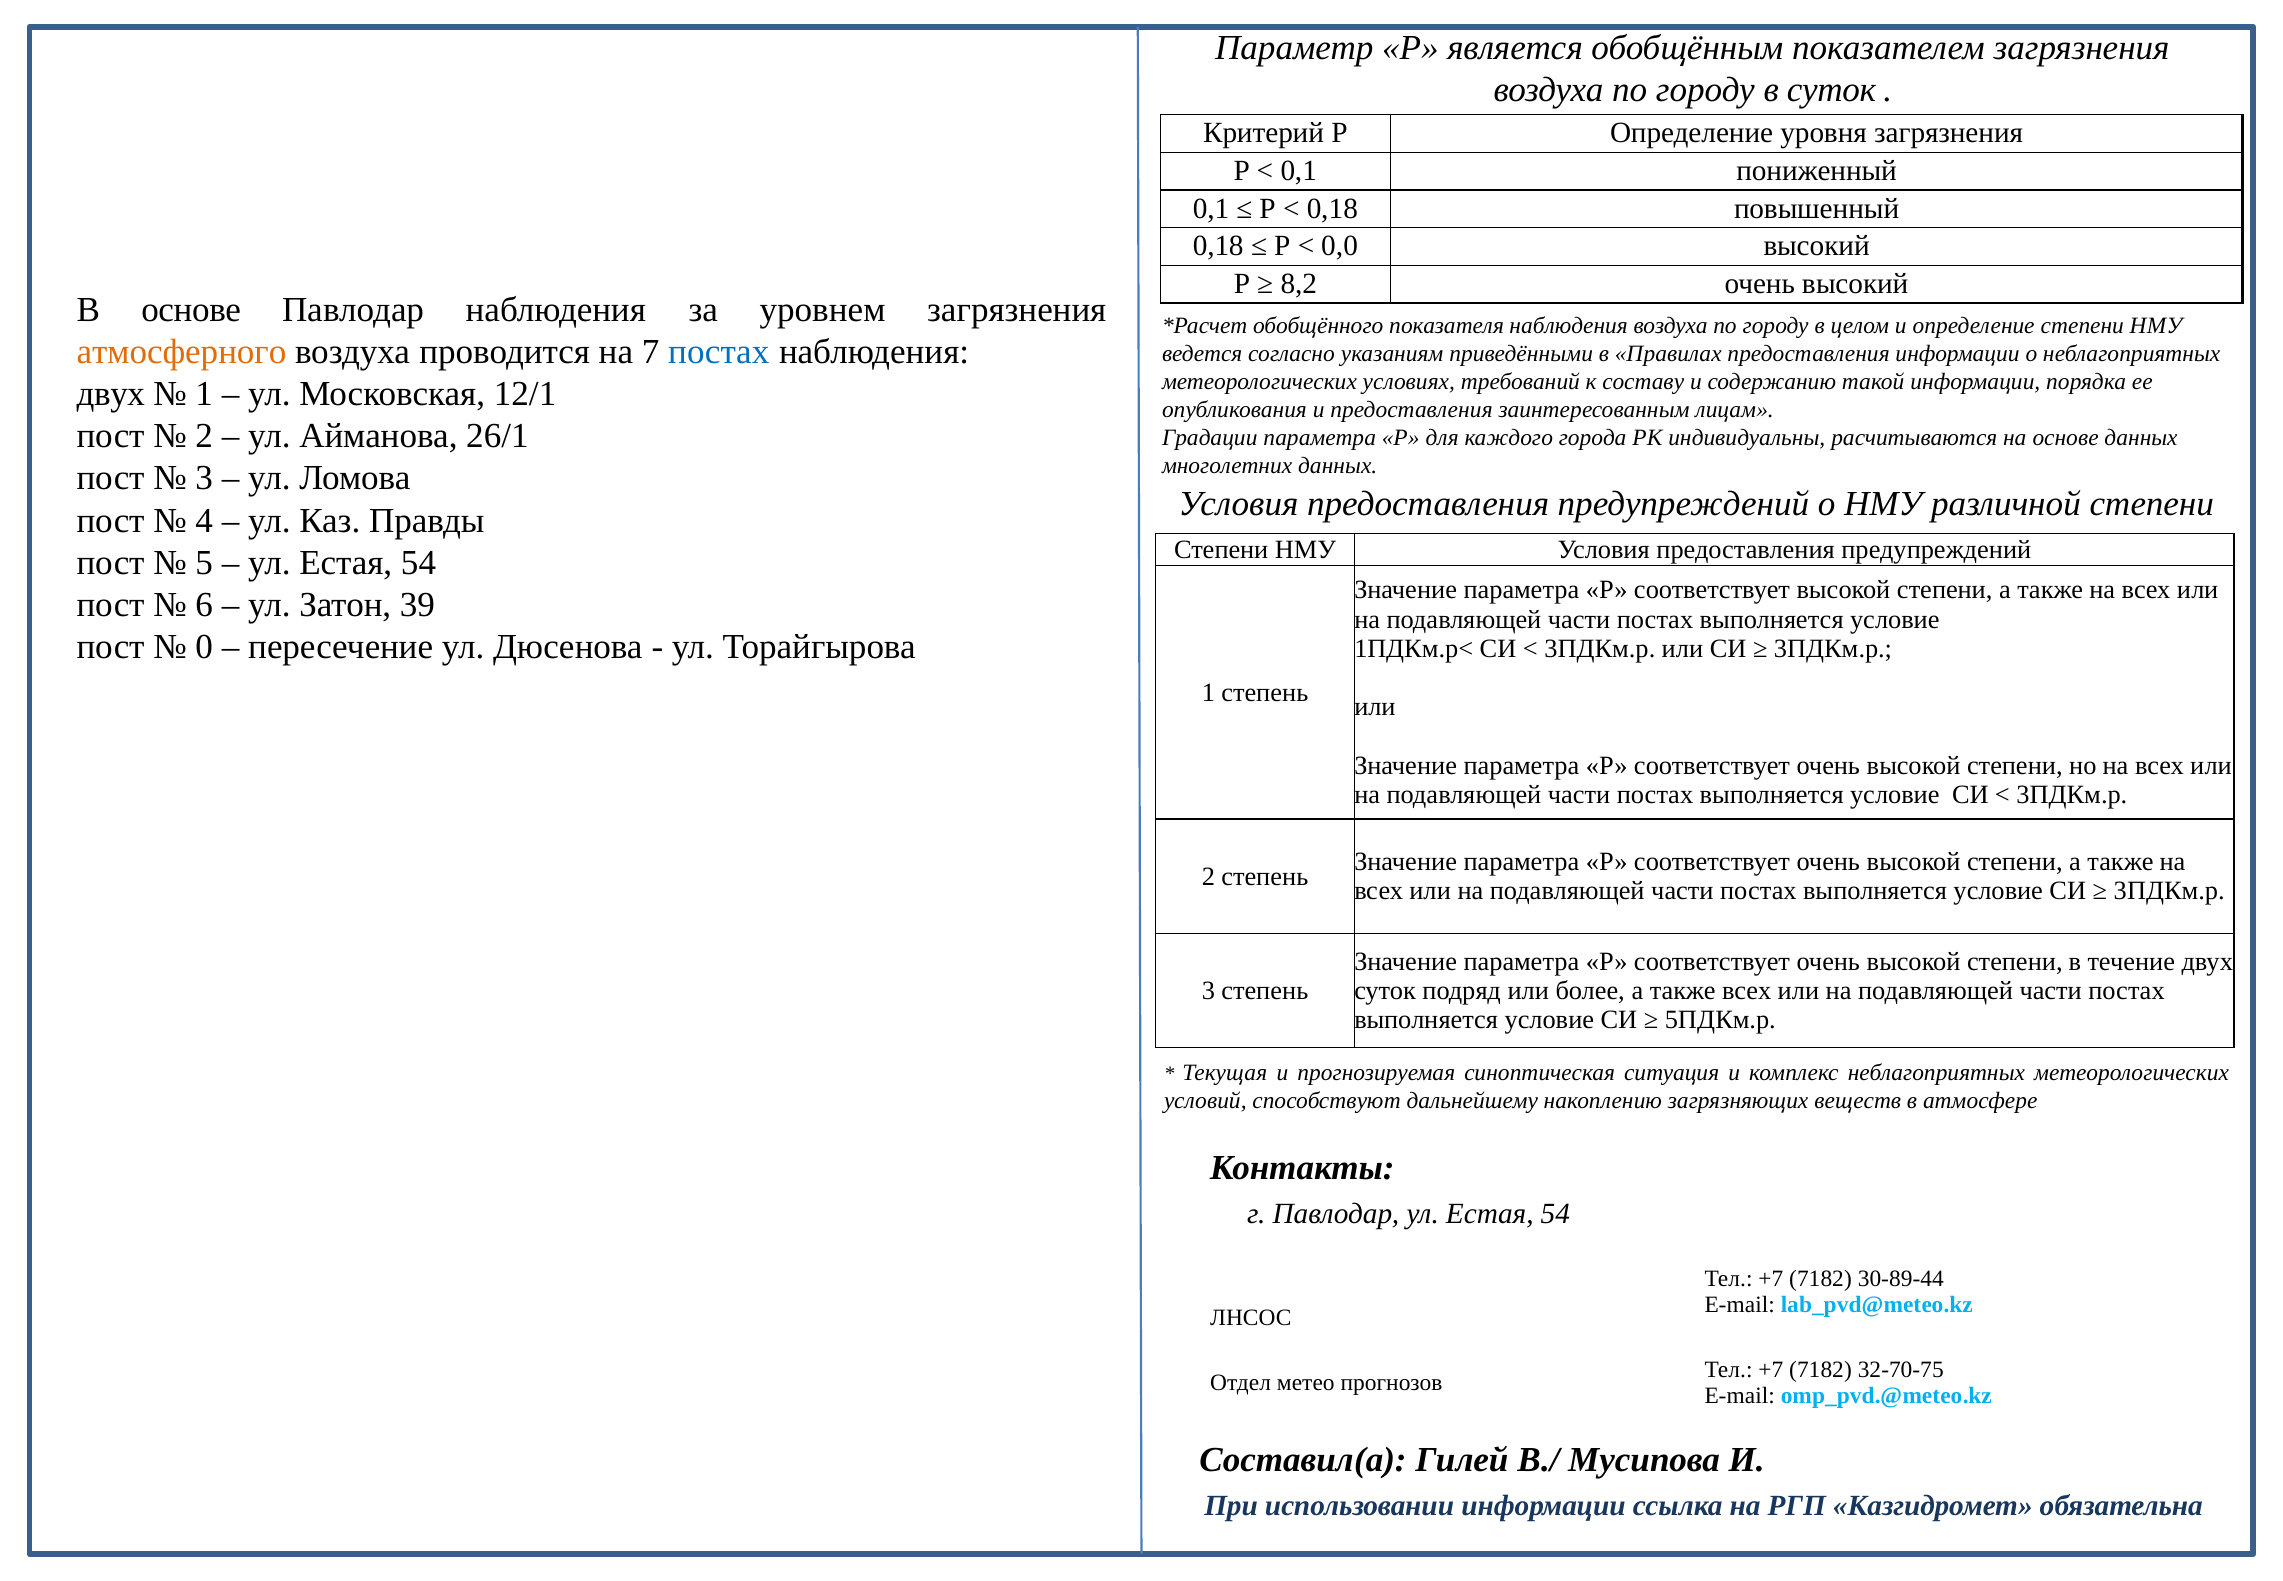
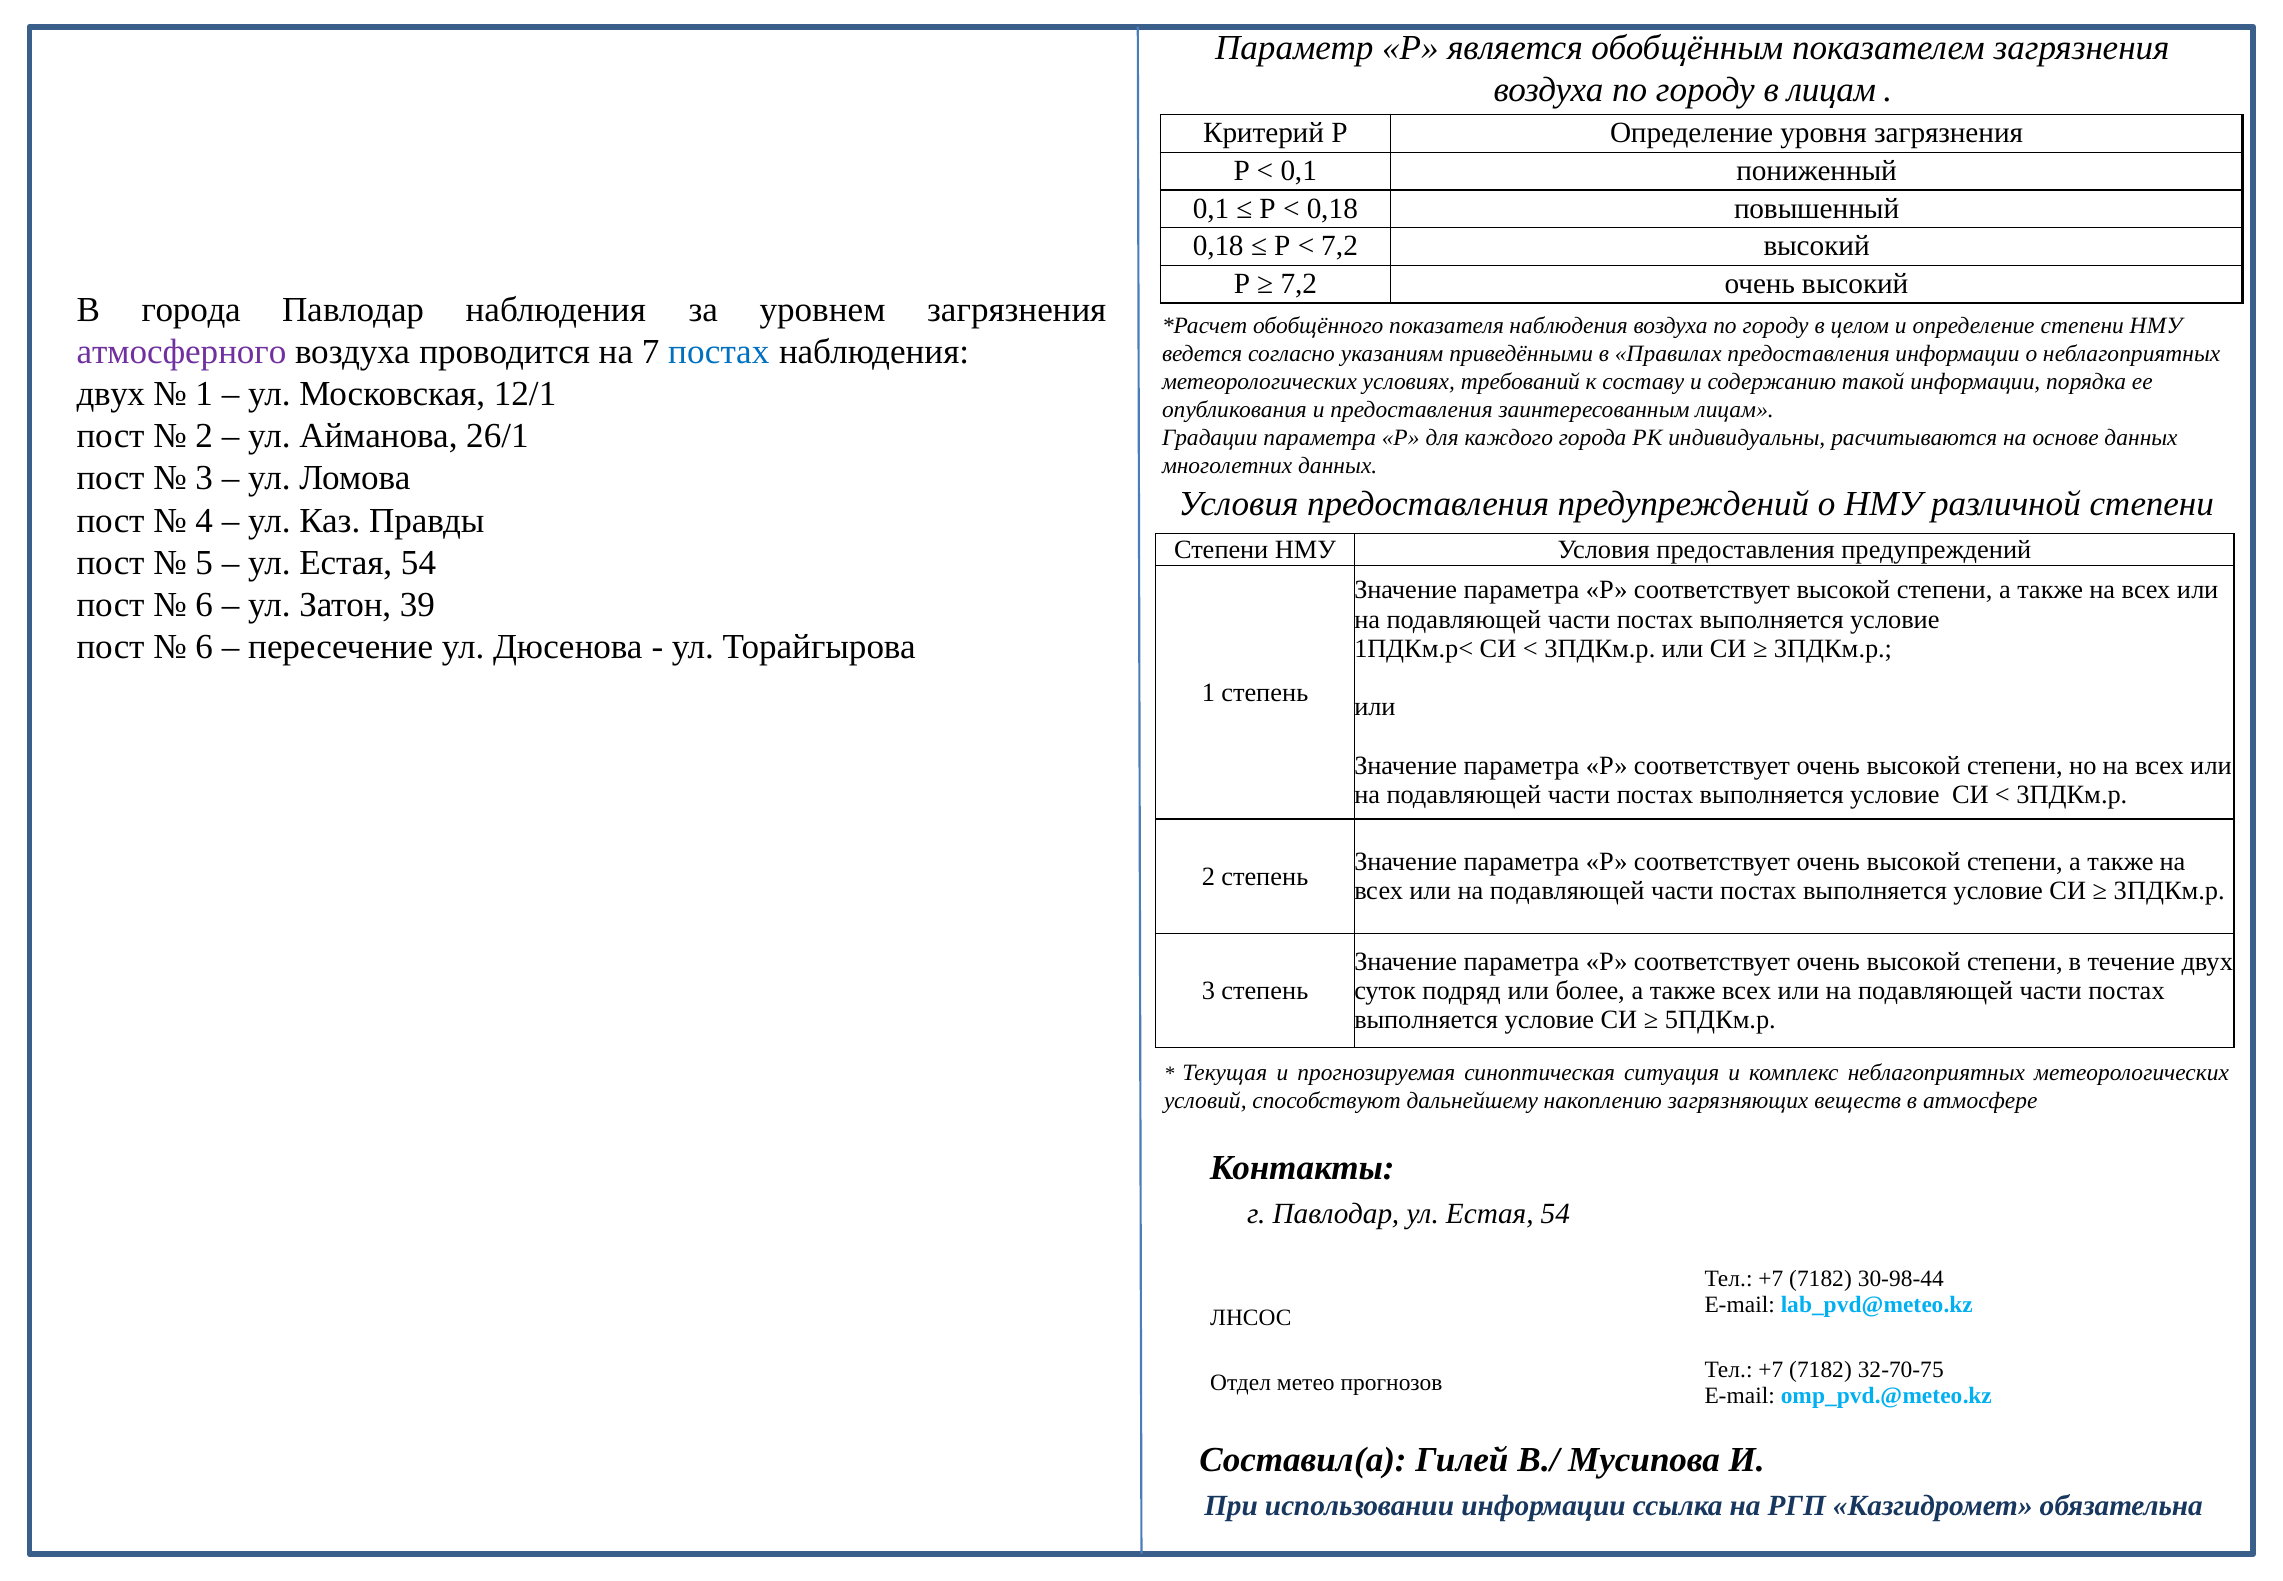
в суток: суток -> лицам
0,0 at (1340, 246): 0,0 -> 7,2
8,2 at (1299, 284): 8,2 -> 7,2
В основе: основе -> города
атмосферного colour: orange -> purple
0 at (204, 647): 0 -> 6
30-89-44: 30-89-44 -> 30-98-44
